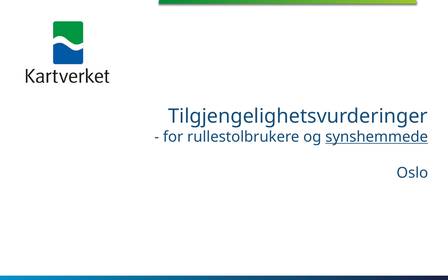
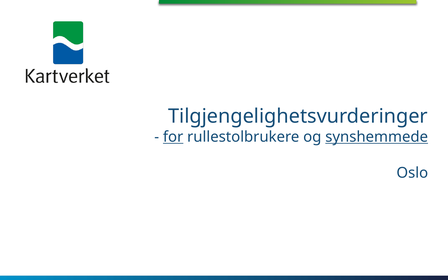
for underline: none -> present
